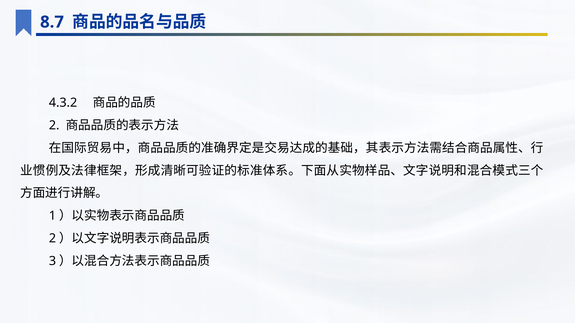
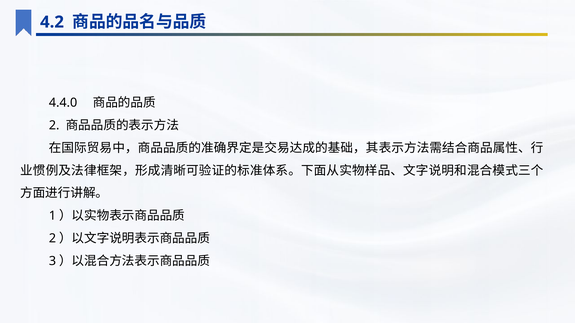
8.7: 8.7 -> 4.2
4.3.2: 4.3.2 -> 4.4.0
